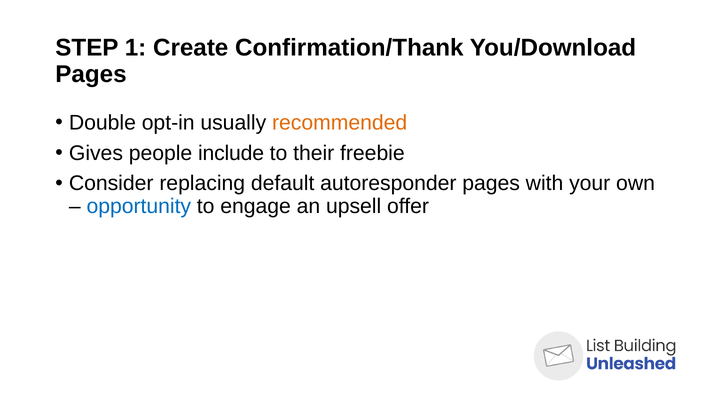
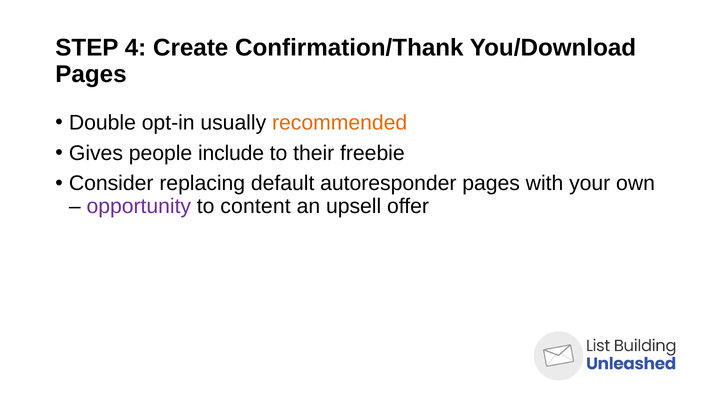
1: 1 -> 4
opportunity colour: blue -> purple
engage: engage -> content
